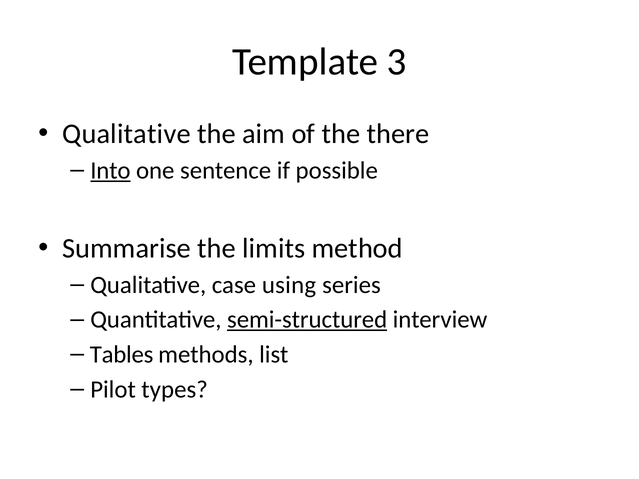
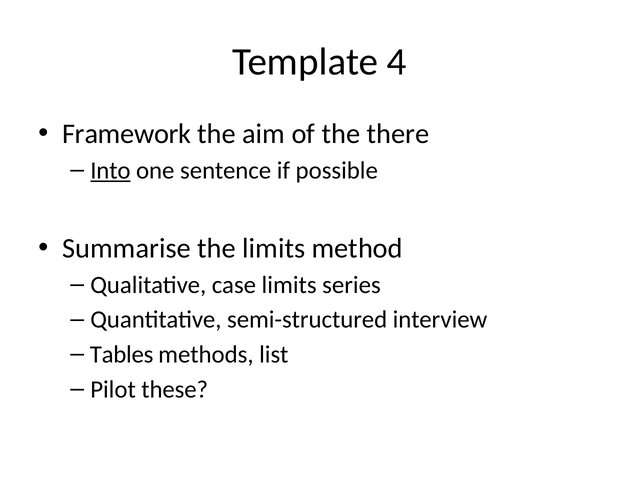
3: 3 -> 4
Qualitative at (127, 134): Qualitative -> Framework
case using: using -> limits
semi-structured underline: present -> none
types: types -> these
